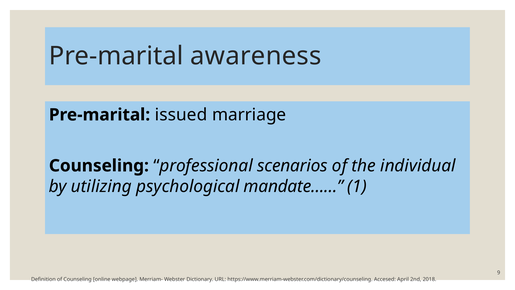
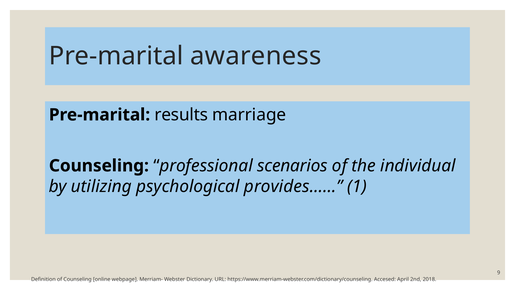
issued: issued -> results
mandate……: mandate…… -> provides……
